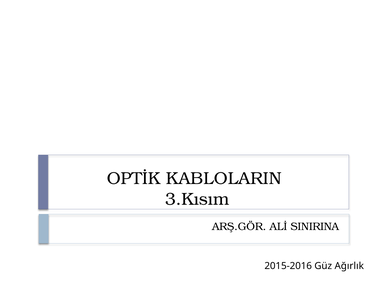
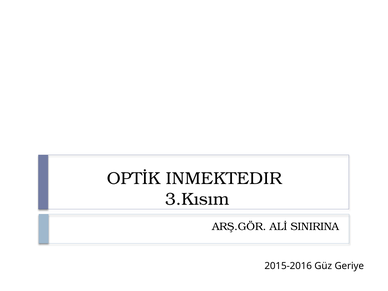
KABLOLARIN: KABLOLARIN -> INMEKTEDIR
Ağırlık: Ağırlık -> Geriye
